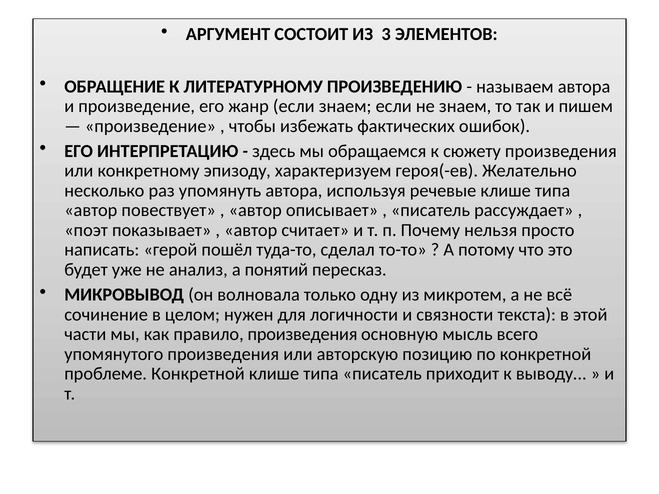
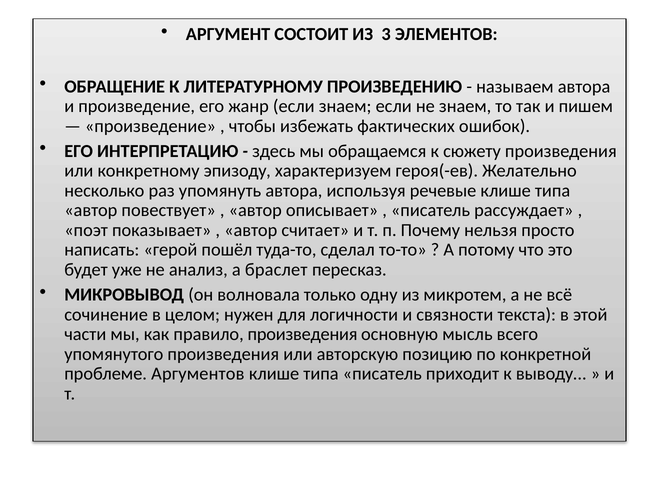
понятий: понятий -> браслет
проблеме Конкретной: Конкретной -> Аргументов
